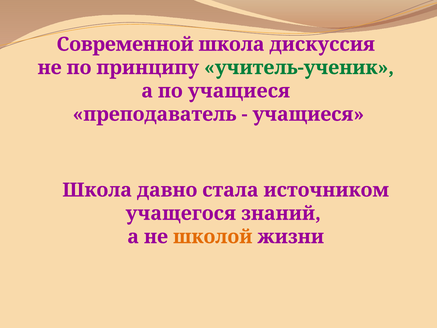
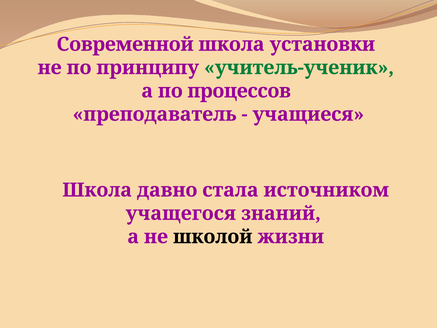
дискуссия: дискуссия -> установки
по учащиеся: учащиеся -> процессов
школой colour: orange -> black
